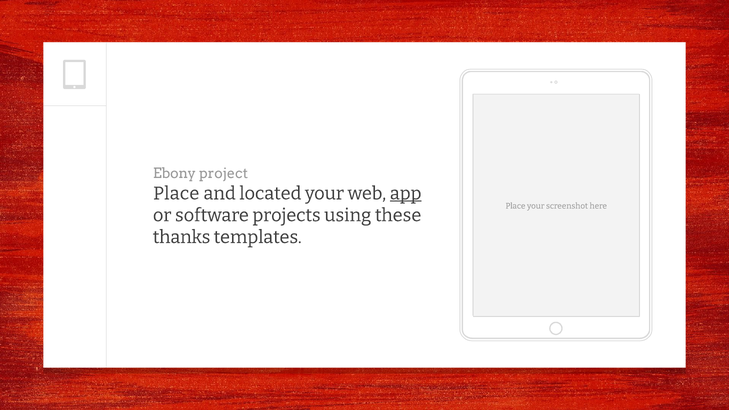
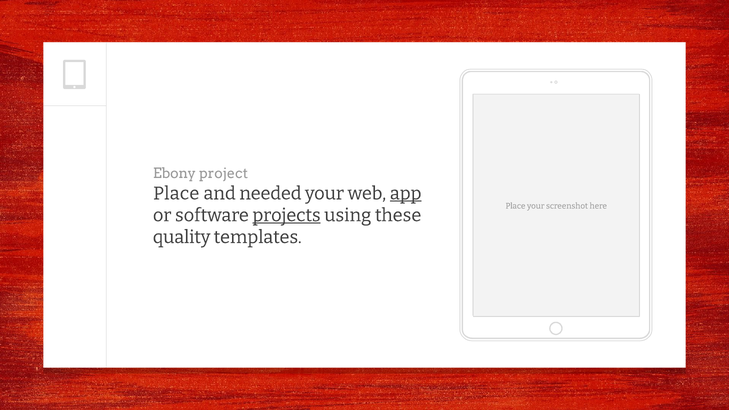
located: located -> needed
projects underline: none -> present
thanks: thanks -> quality
